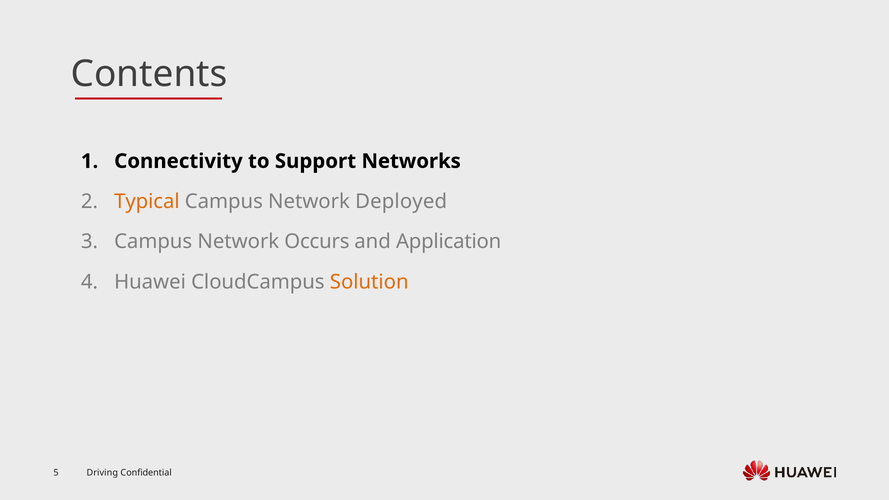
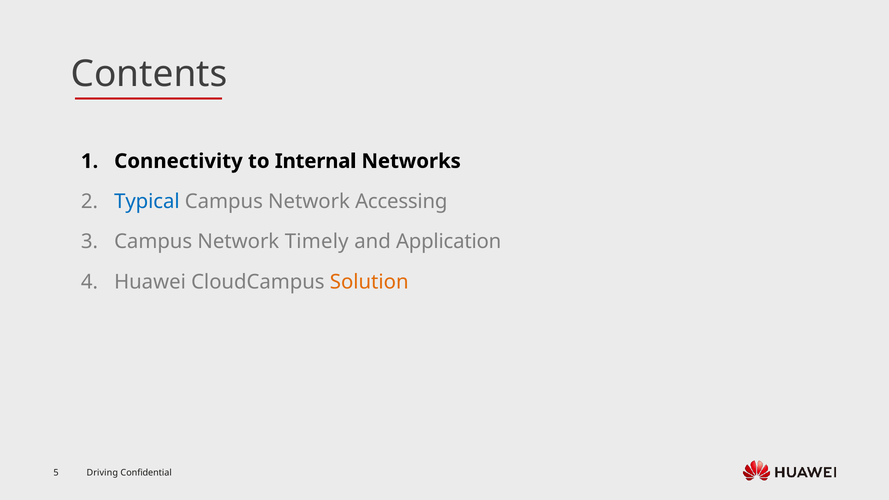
Support: Support -> Internal
Typical colour: orange -> blue
Deployed: Deployed -> Accessing
Occurs: Occurs -> Timely
